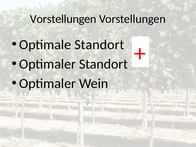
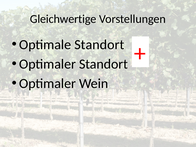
Vorstellungen at (63, 19): Vorstellungen -> Gleichwertige
